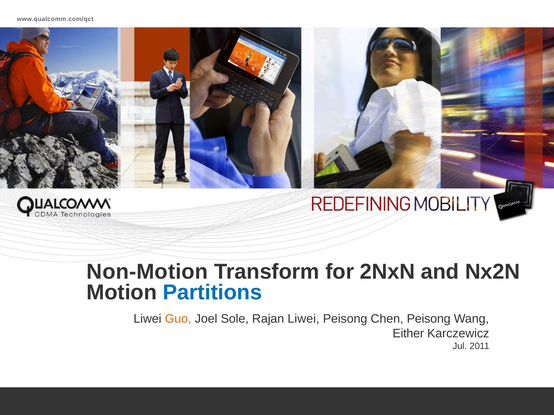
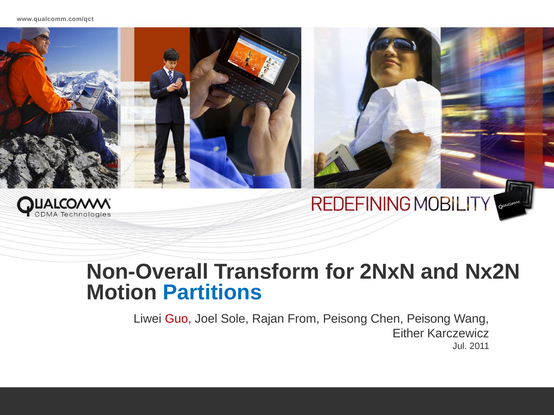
Non-Motion: Non-Motion -> Non-Overall
Guo colour: orange -> red
Rajan Liwei: Liwei -> From
